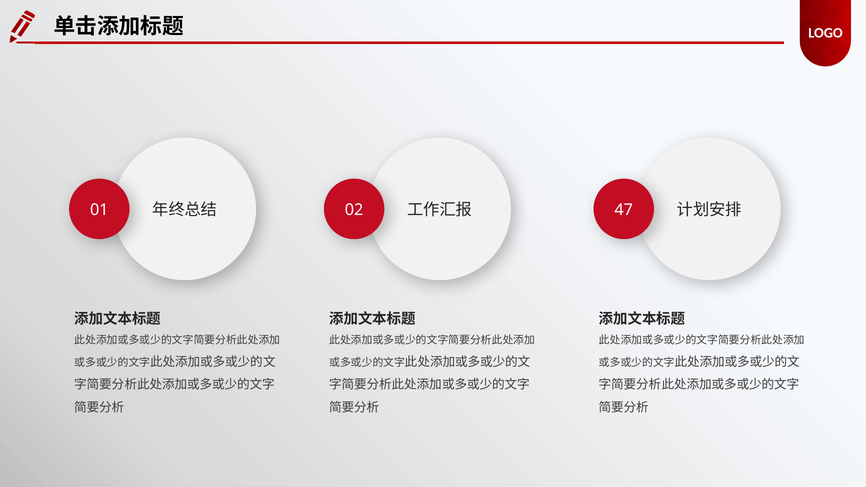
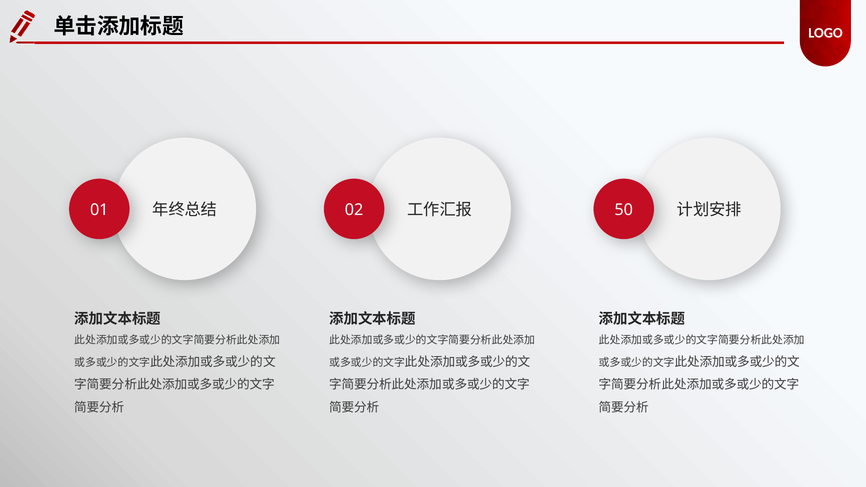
47: 47 -> 50
